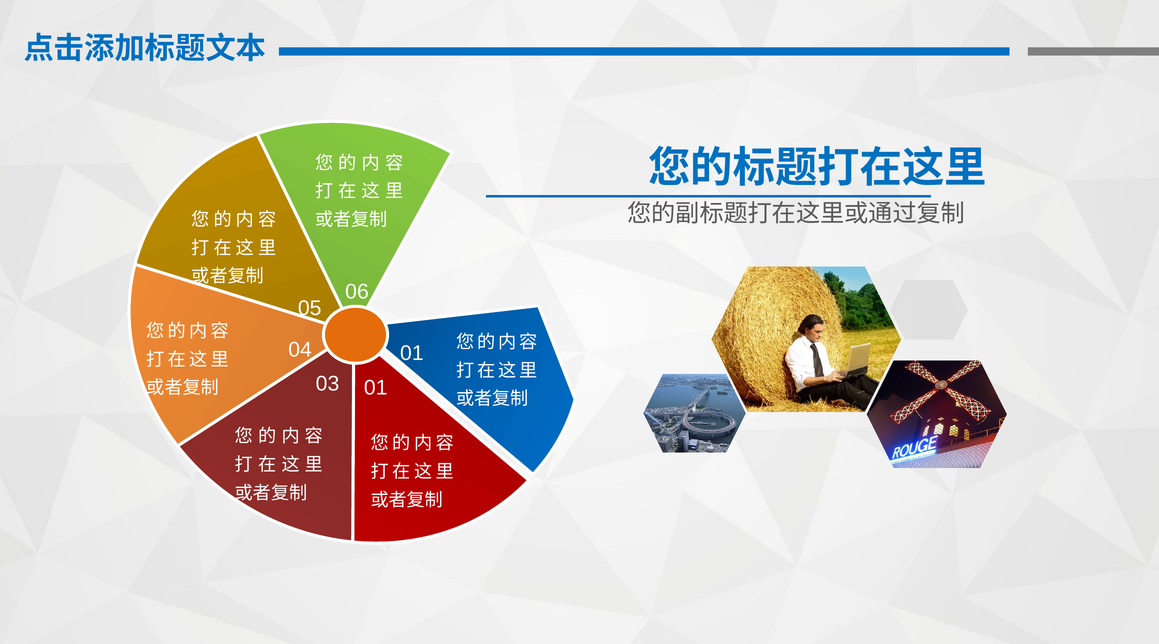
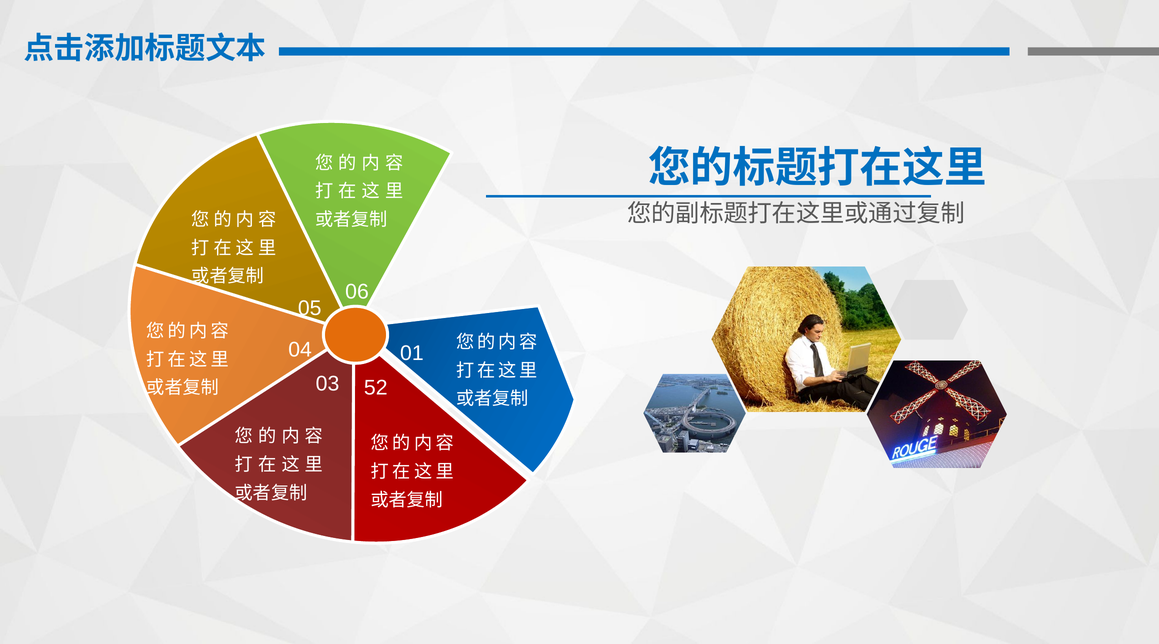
03 01: 01 -> 52
